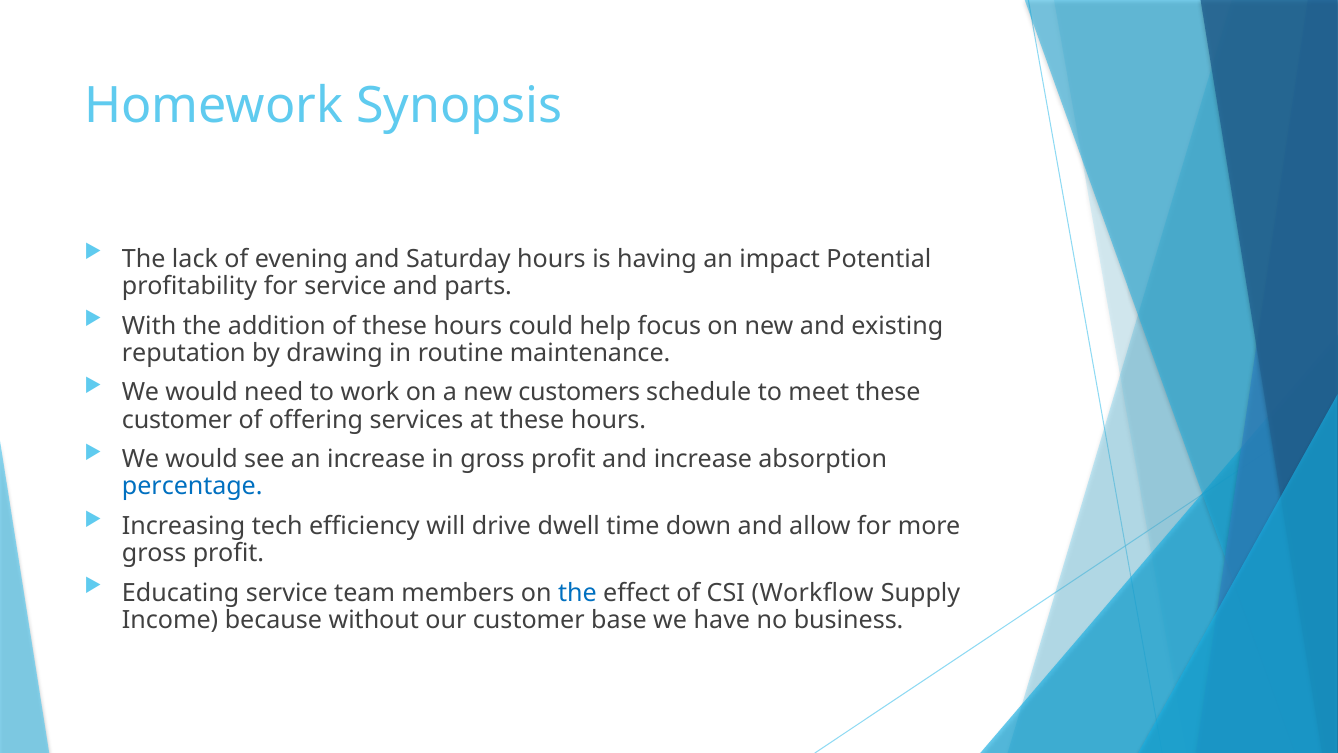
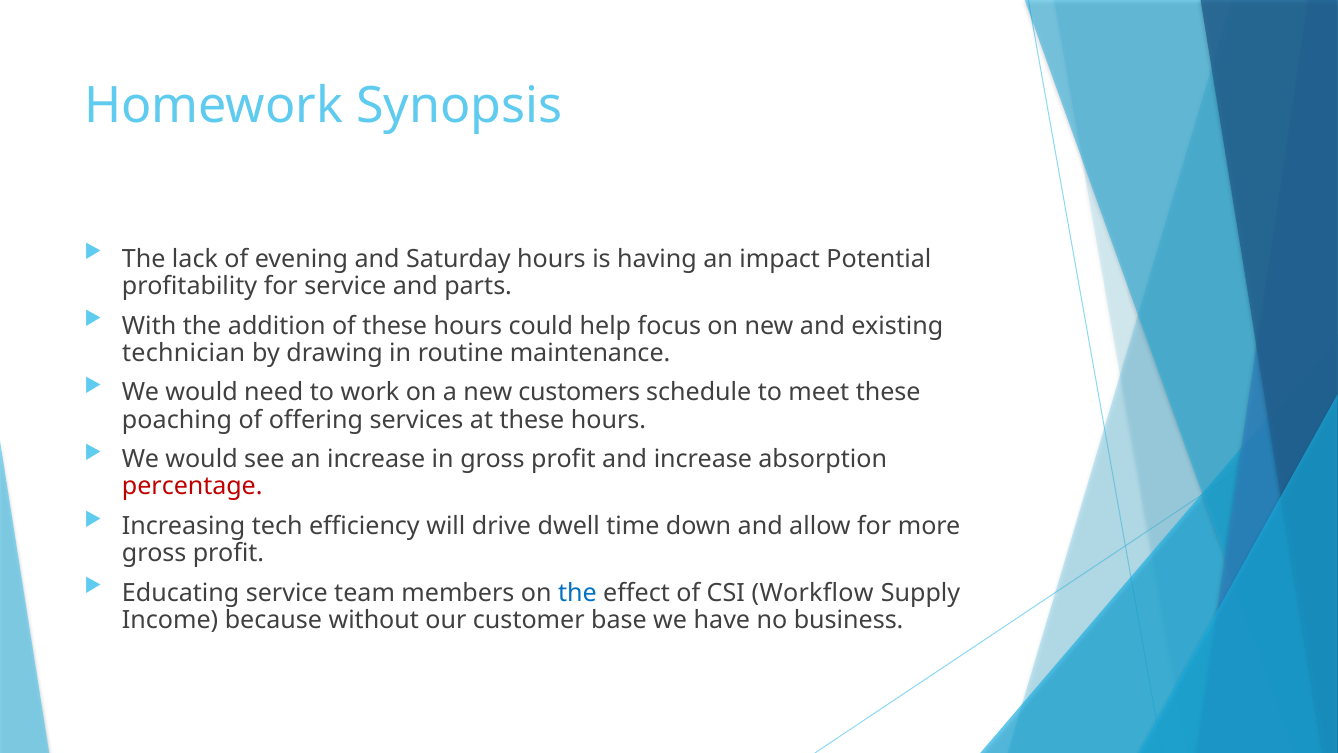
reputation: reputation -> technician
customer at (177, 420): customer -> poaching
percentage colour: blue -> red
